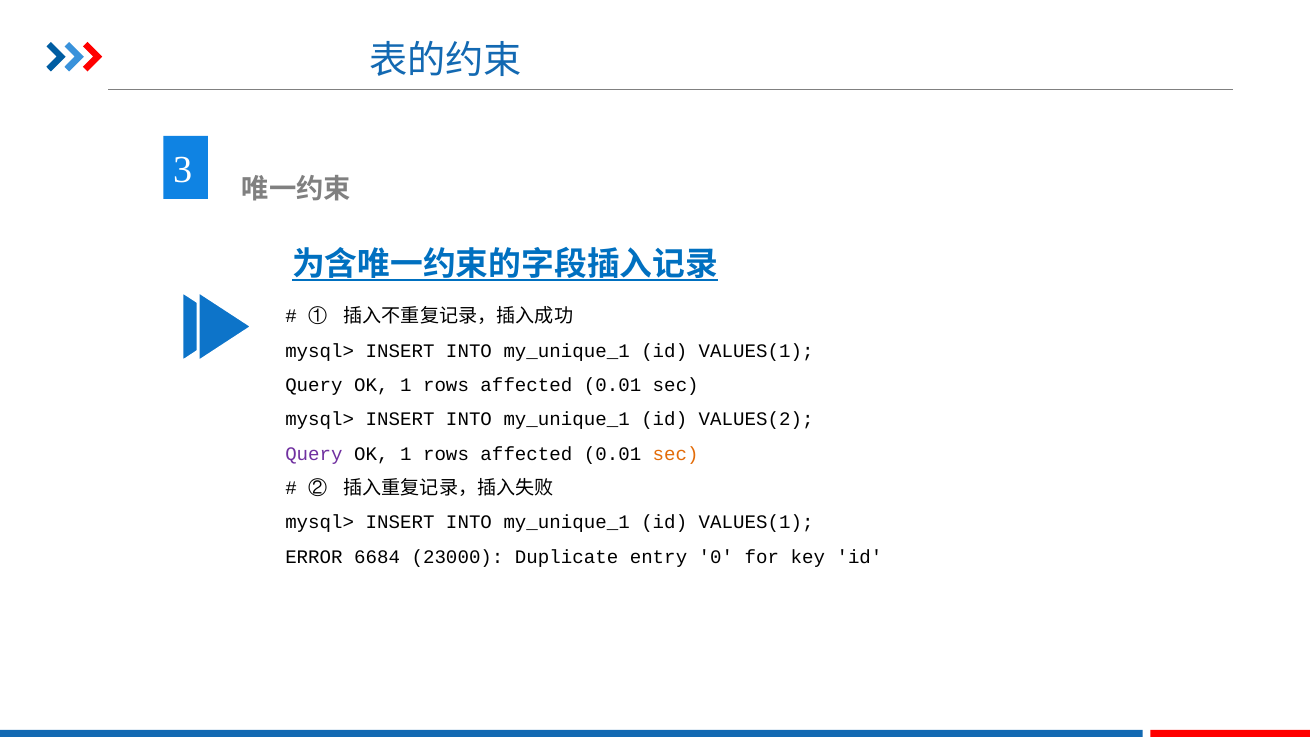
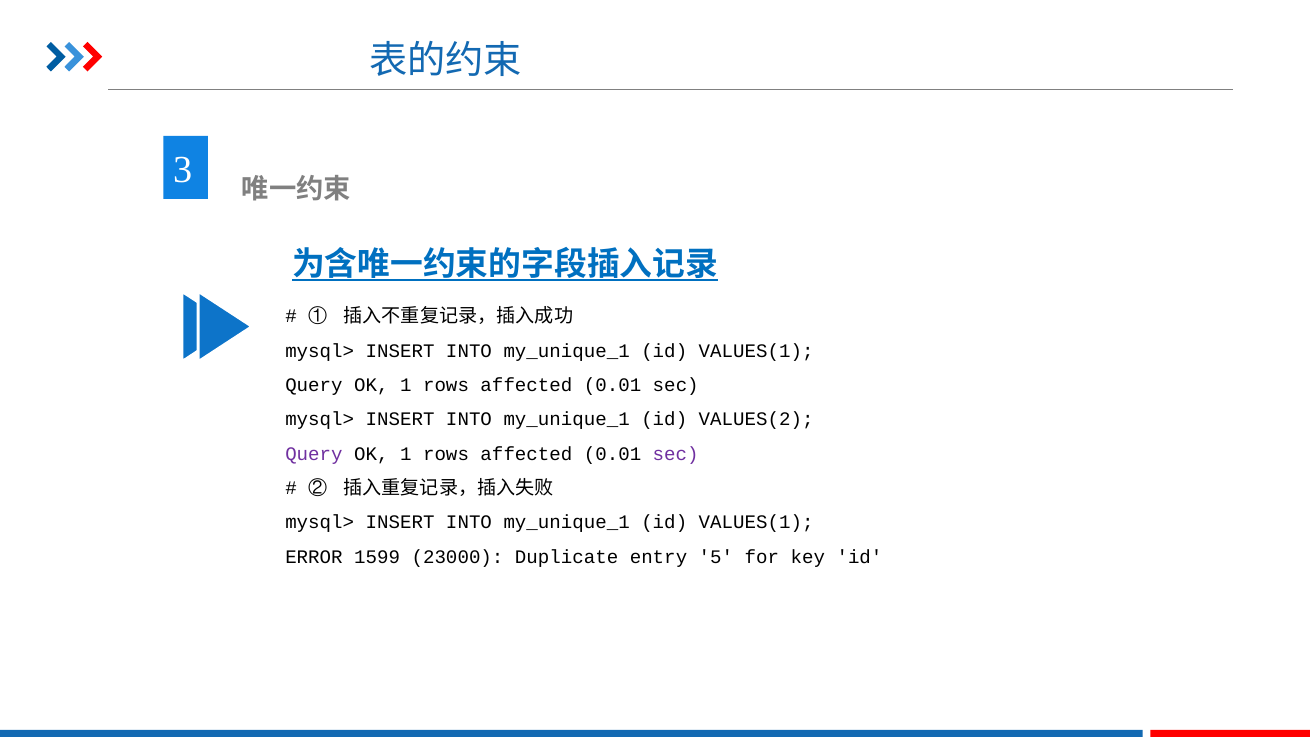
sec at (676, 454) colour: orange -> purple
6684: 6684 -> 1599
0: 0 -> 5
